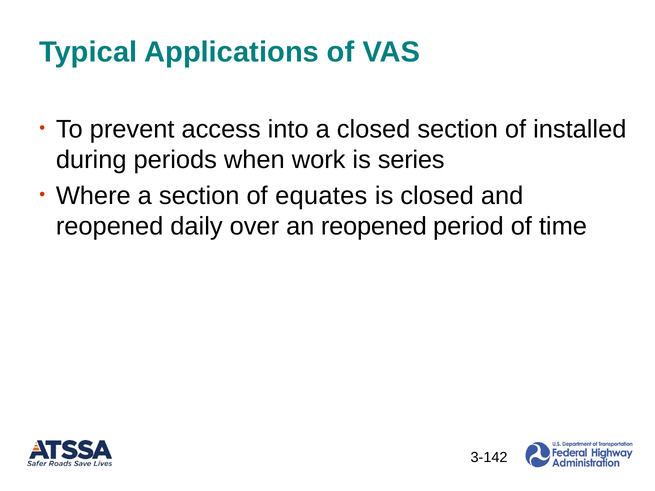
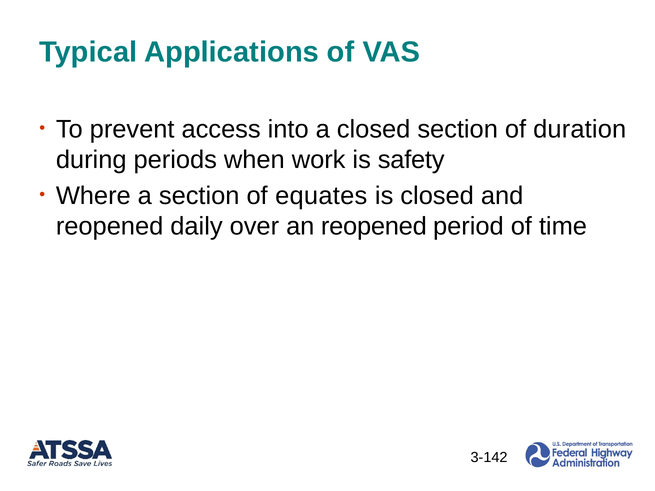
installed: installed -> duration
series: series -> safety
